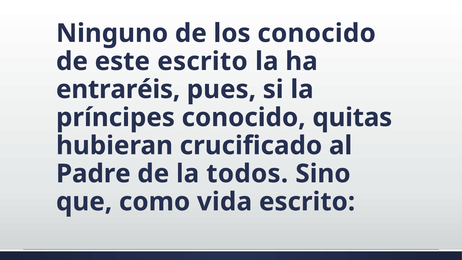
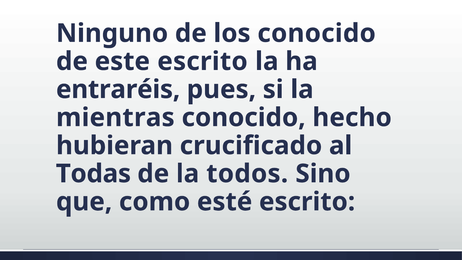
príncipes: príncipes -> mientras
quitas: quitas -> hecho
Padre: Padre -> Todas
vida: vida -> esté
